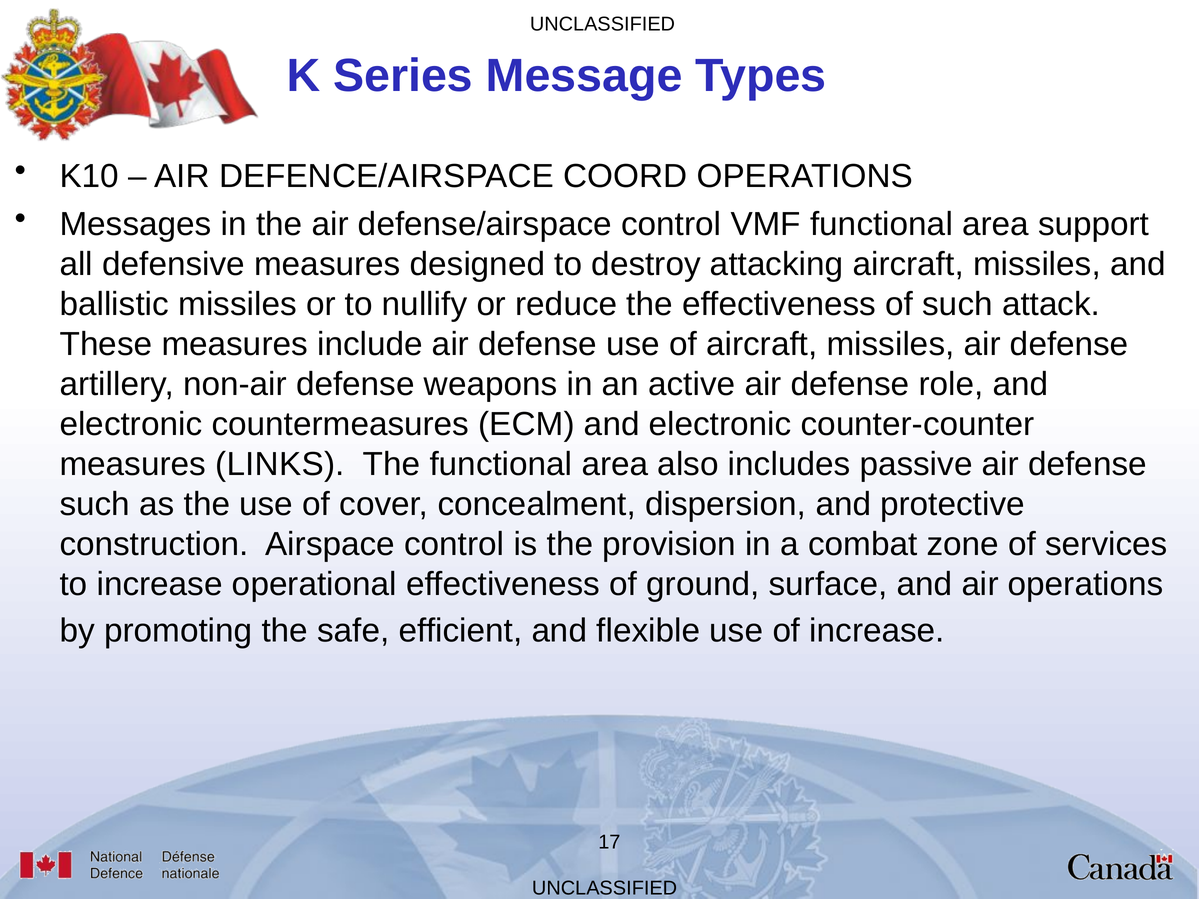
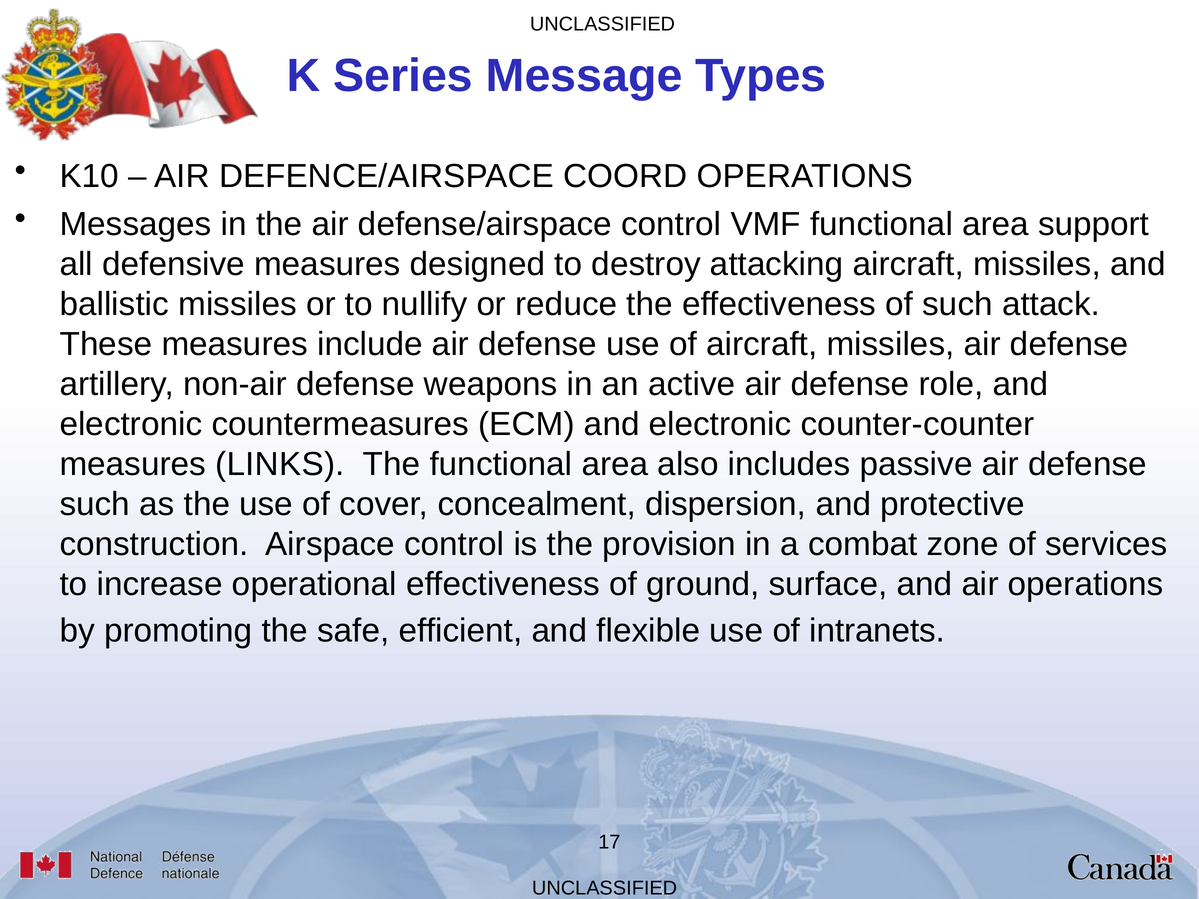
of increase: increase -> intranets
